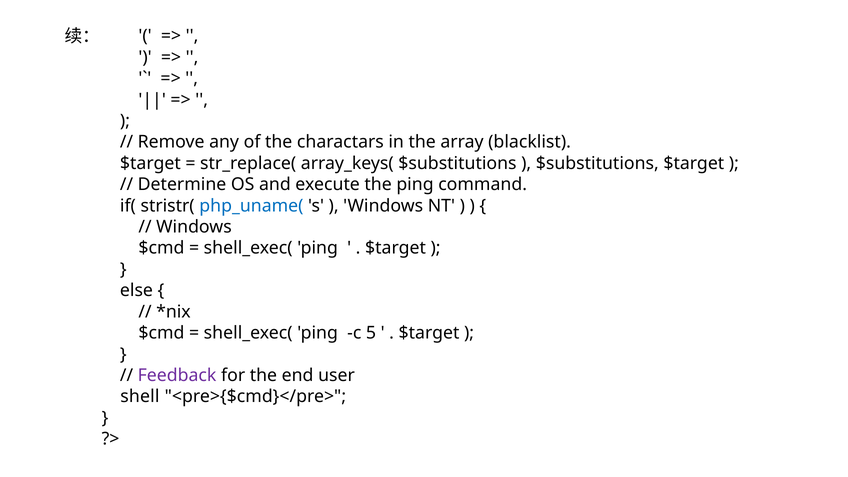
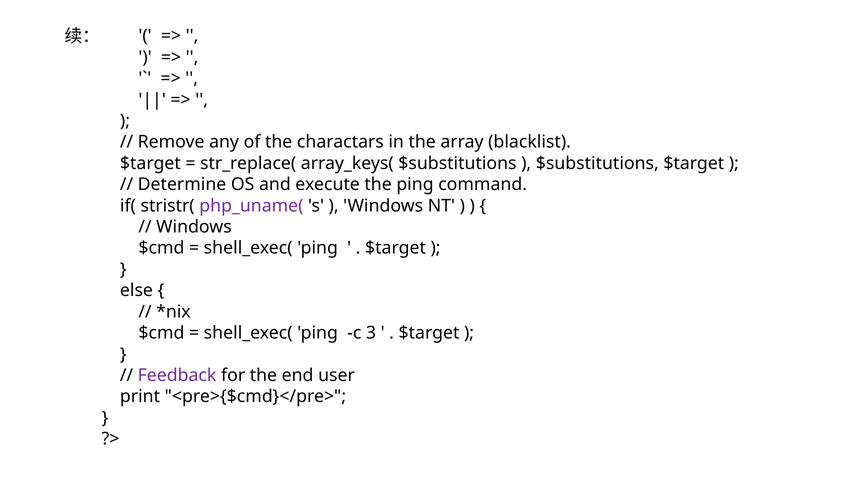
php_uname( colour: blue -> purple
5: 5 -> 3
shell: shell -> print
